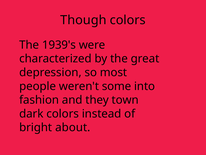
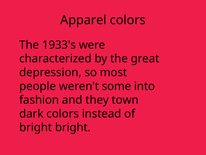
Though: Though -> Apparel
1939's: 1939's -> 1933's
bright about: about -> bright
